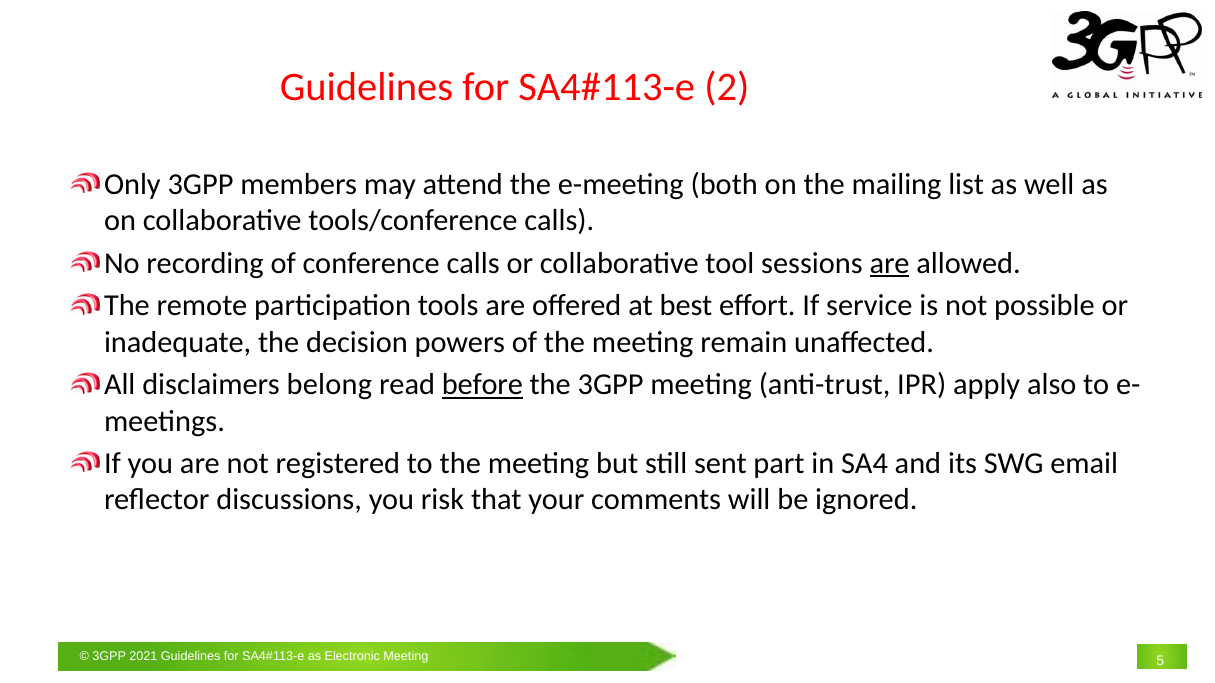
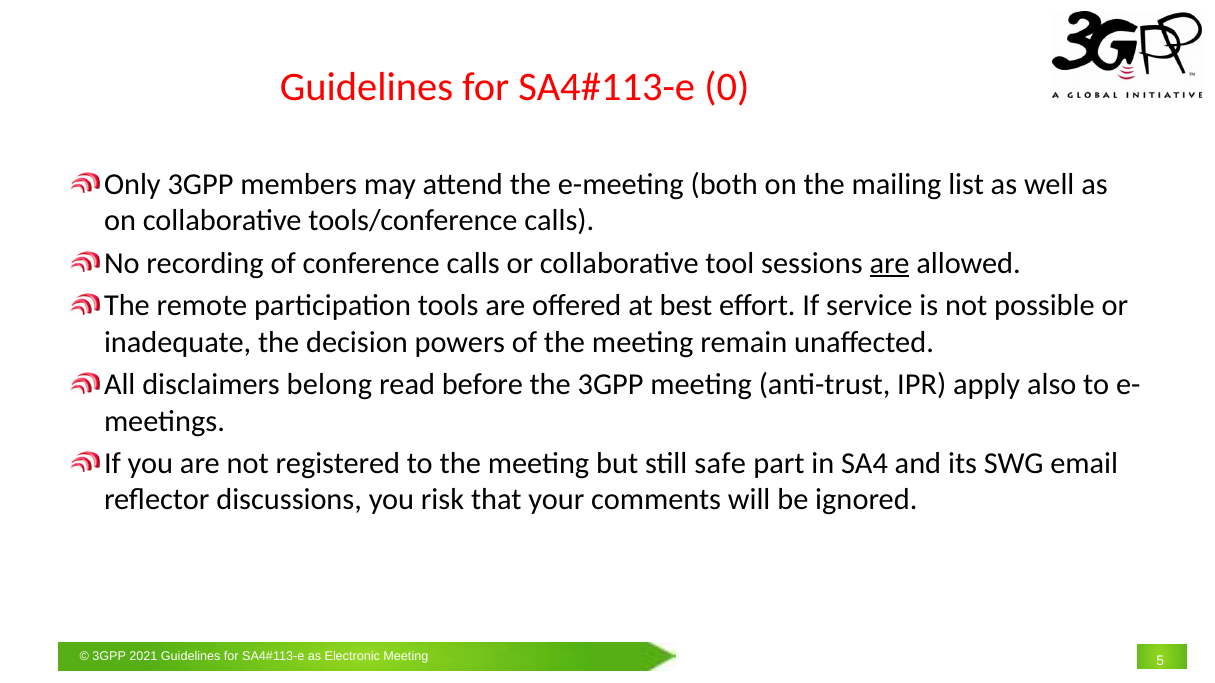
2: 2 -> 0
before underline: present -> none
sent: sent -> safe
